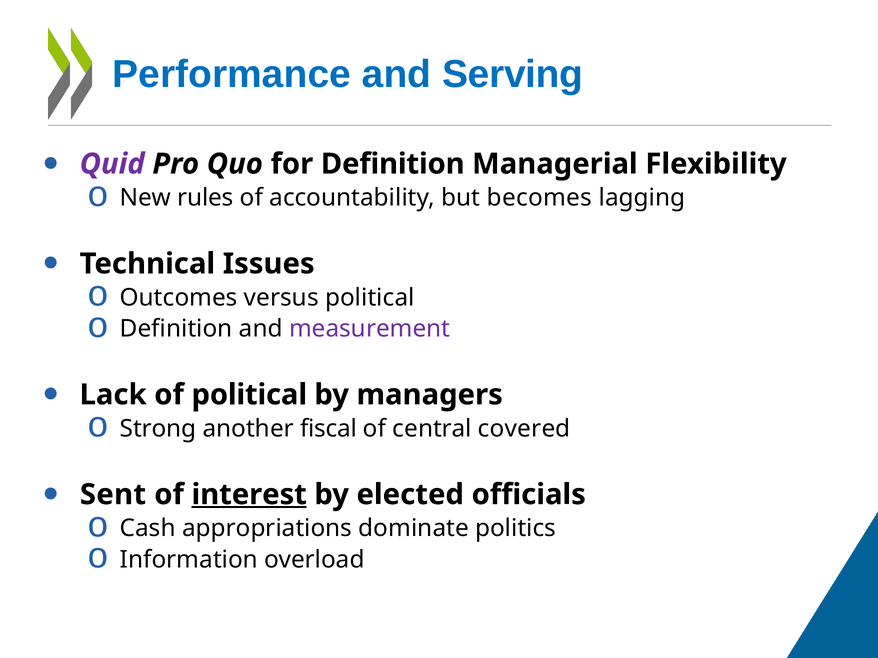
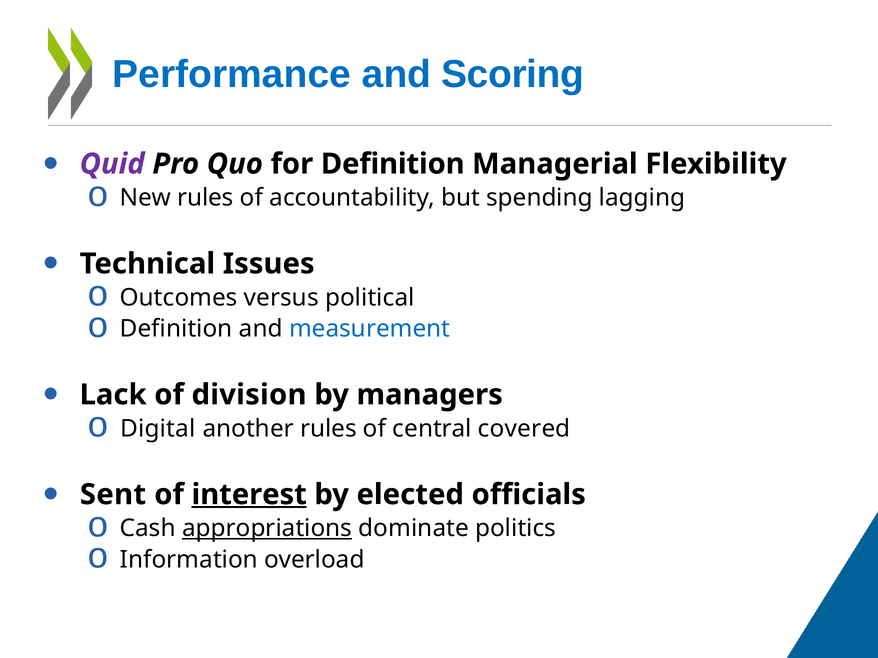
Serving: Serving -> Scoring
becomes: becomes -> spending
measurement colour: purple -> blue
of political: political -> division
Strong: Strong -> Digital
another fiscal: fiscal -> rules
appropriations underline: none -> present
